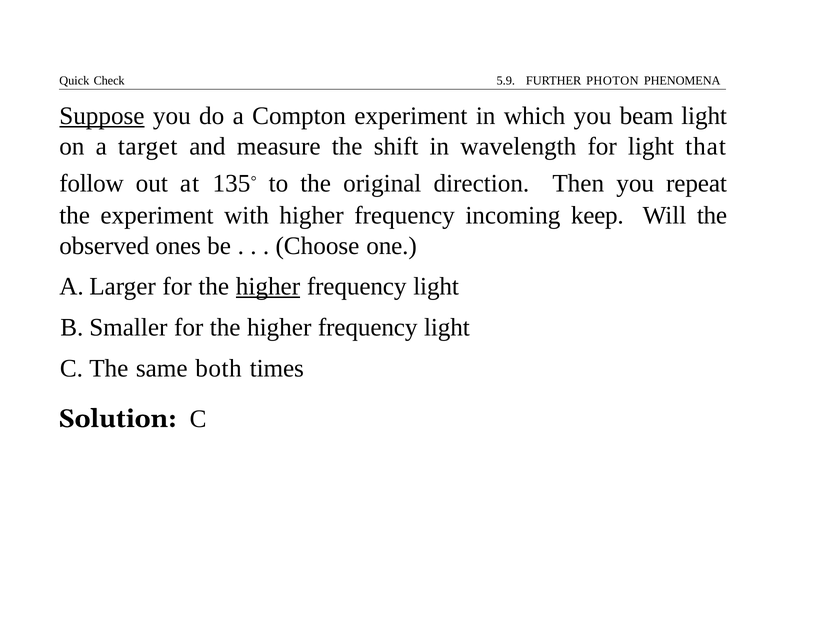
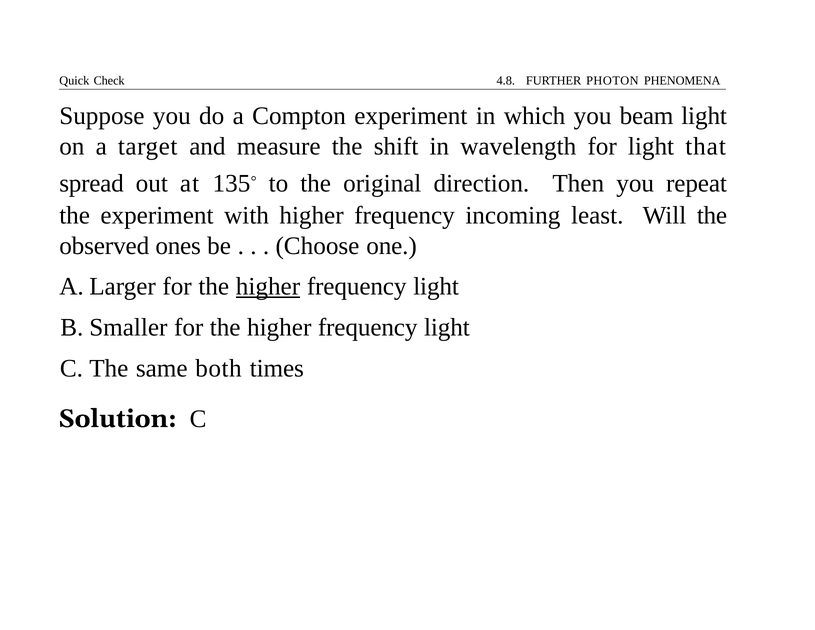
5.9: 5.9 -> 4.8
Suppose underline: present -> none
follow: follow -> spread
keep: keep -> least
